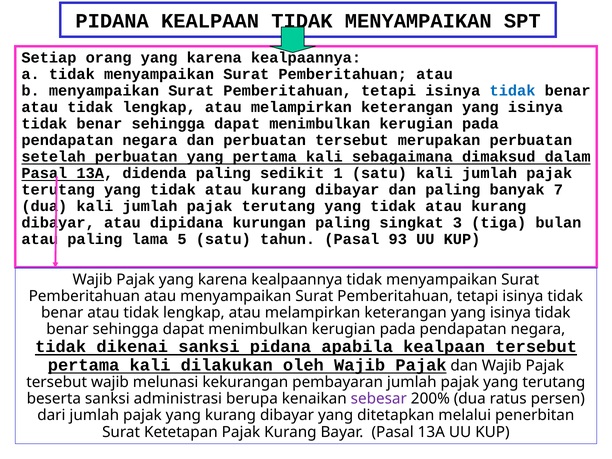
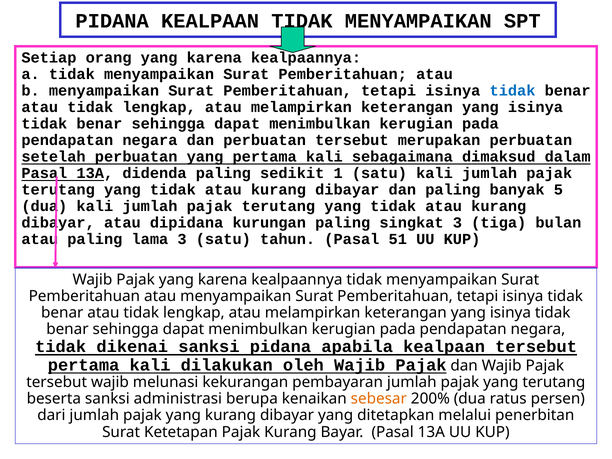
7: 7 -> 5
lama 5: 5 -> 3
93: 93 -> 51
sebesar colour: purple -> orange
